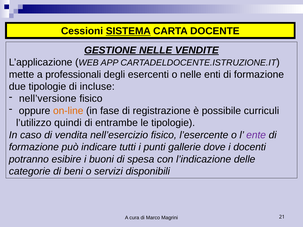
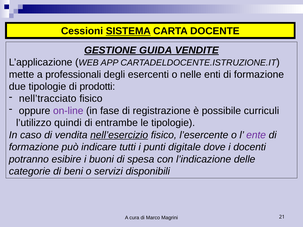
GESTIONE NELLE: NELLE -> GUIDA
incluse: incluse -> prodotti
nell’versione: nell’versione -> nell’tracciato
on-line colour: orange -> purple
nell’esercizio underline: none -> present
gallerie: gallerie -> digitale
